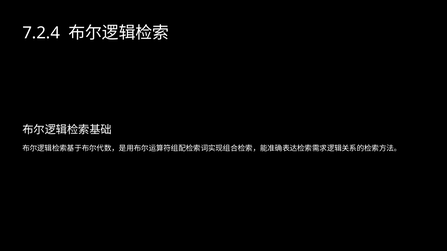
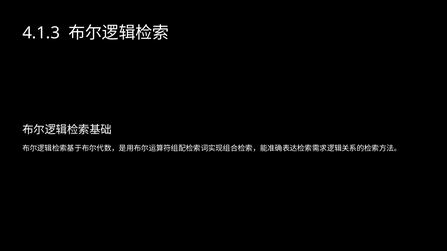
7.2.4: 7.2.4 -> 4.1.3
